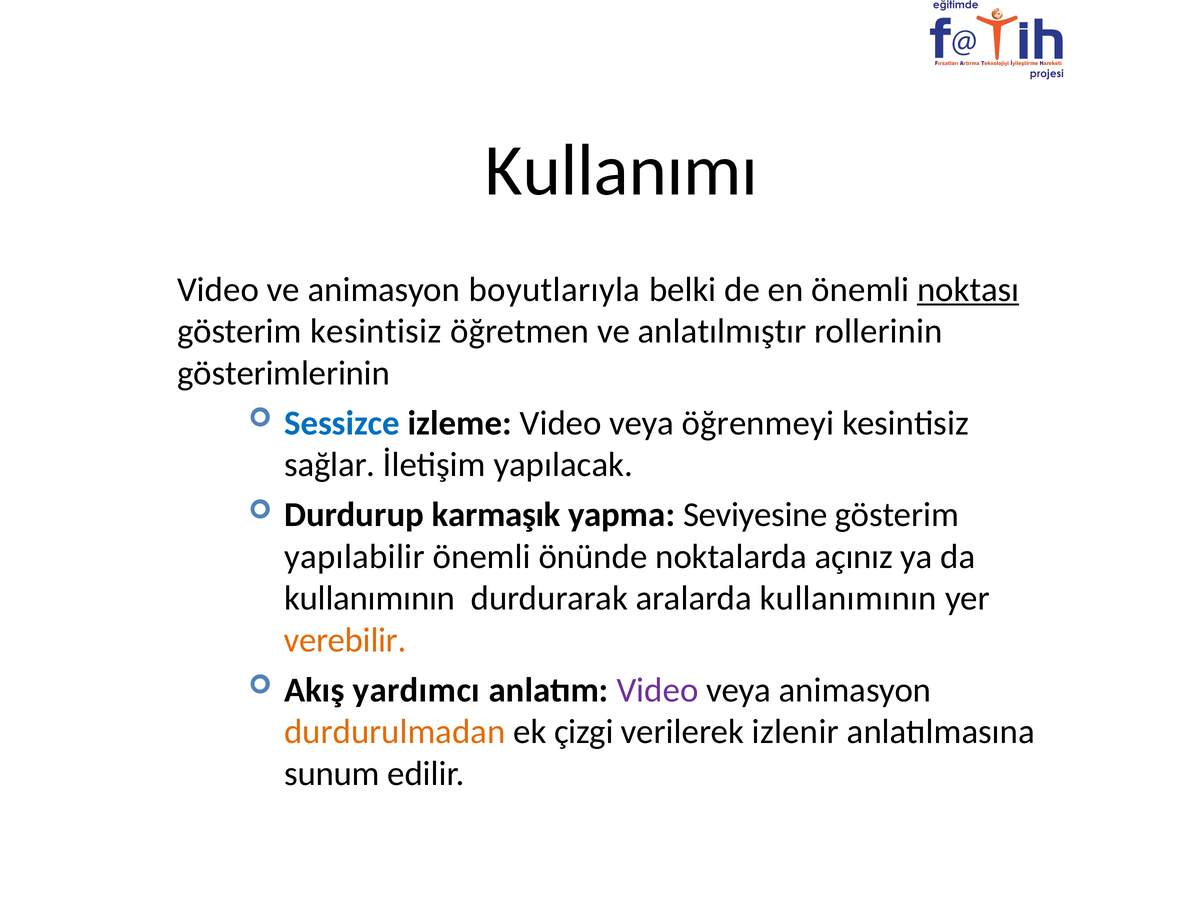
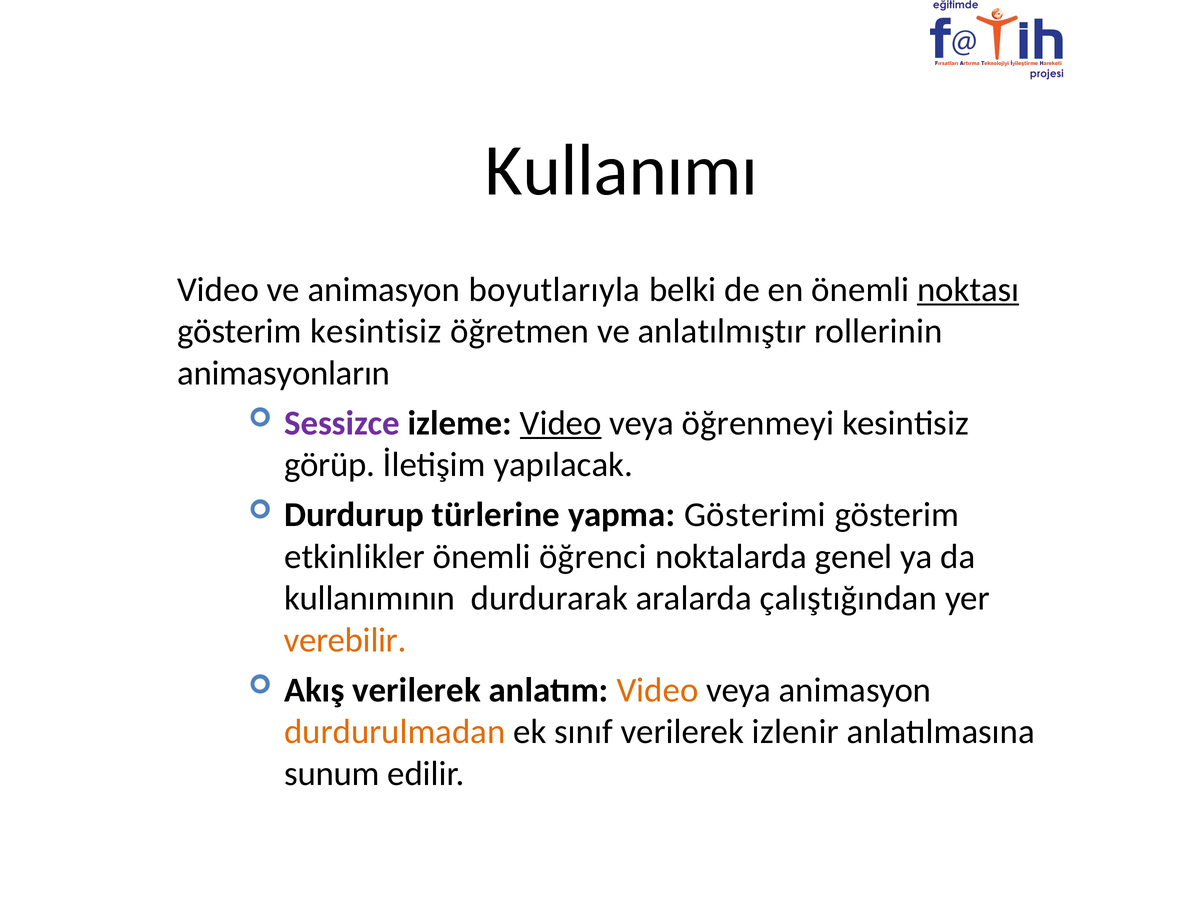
gösterimlerinin: gösterimlerinin -> animasyonların
Sessizce colour: blue -> purple
Video at (561, 423) underline: none -> present
sağlar: sağlar -> görüp
karmaşık: karmaşık -> türlerine
Seviyesine: Seviyesine -> Gösterimi
yapılabilir: yapılabilir -> etkinlikler
önünde: önünde -> öğrenci
açınız: açınız -> genel
aralarda kullanımının: kullanımının -> çalıştığından
Akış yardımcı: yardımcı -> verilerek
Video at (658, 690) colour: purple -> orange
çizgi: çizgi -> sınıf
